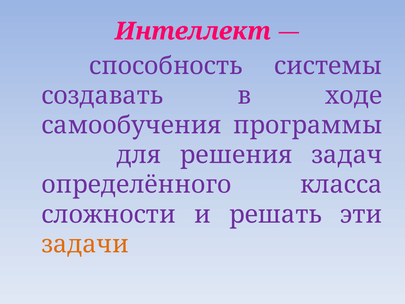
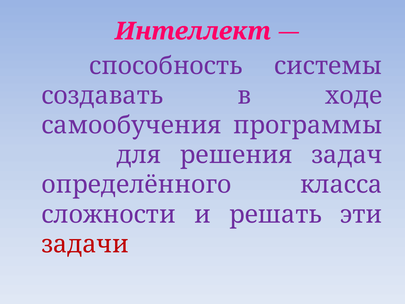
задачи colour: orange -> red
